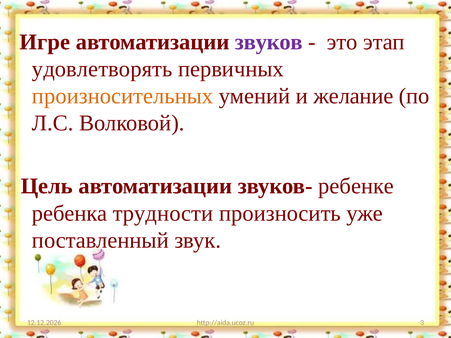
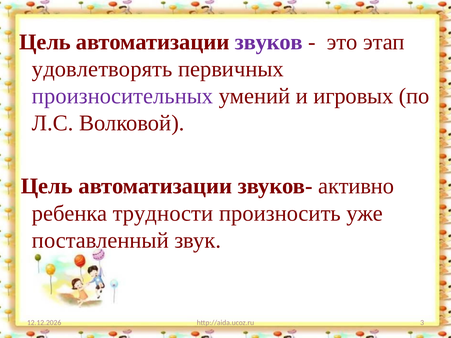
Игре at (45, 42): Игре -> Цель
произносительных colour: orange -> purple
желание: желание -> игровых
ребенке: ребенке -> активно
